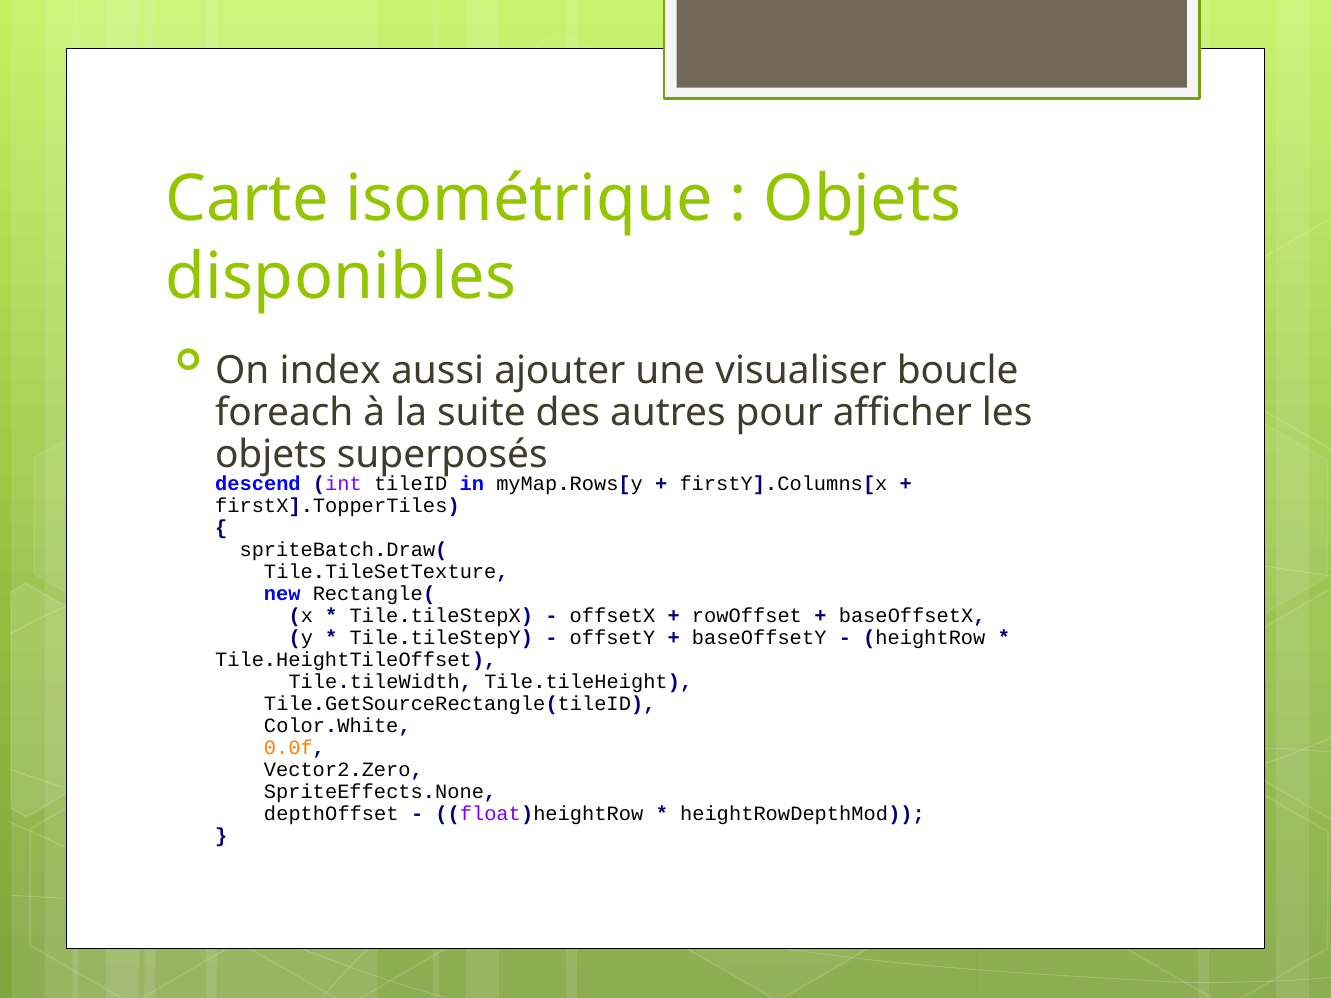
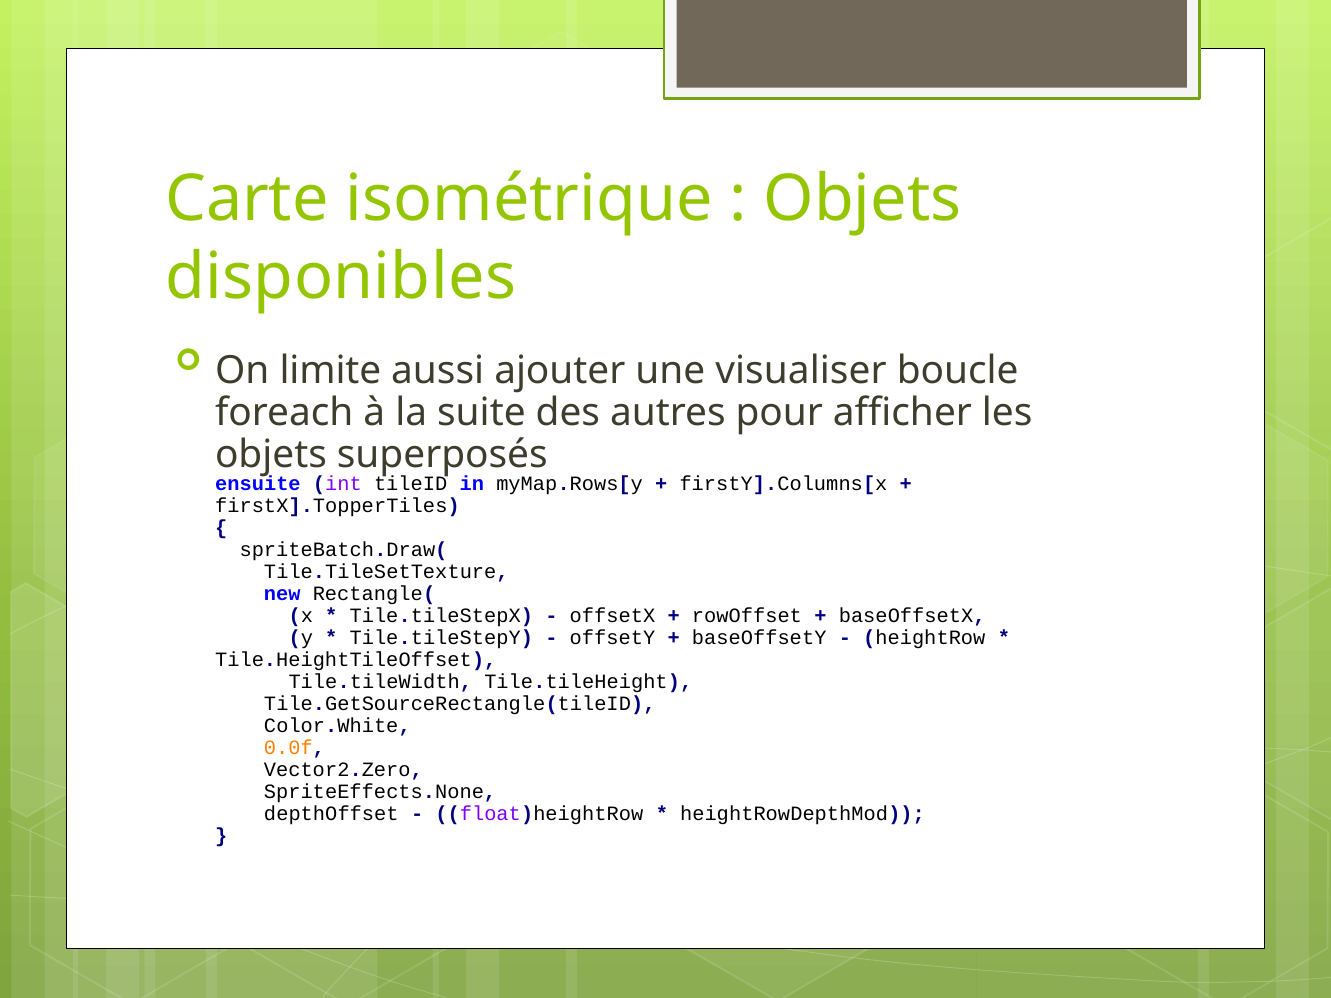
index: index -> limite
descend: descend -> ensuite
